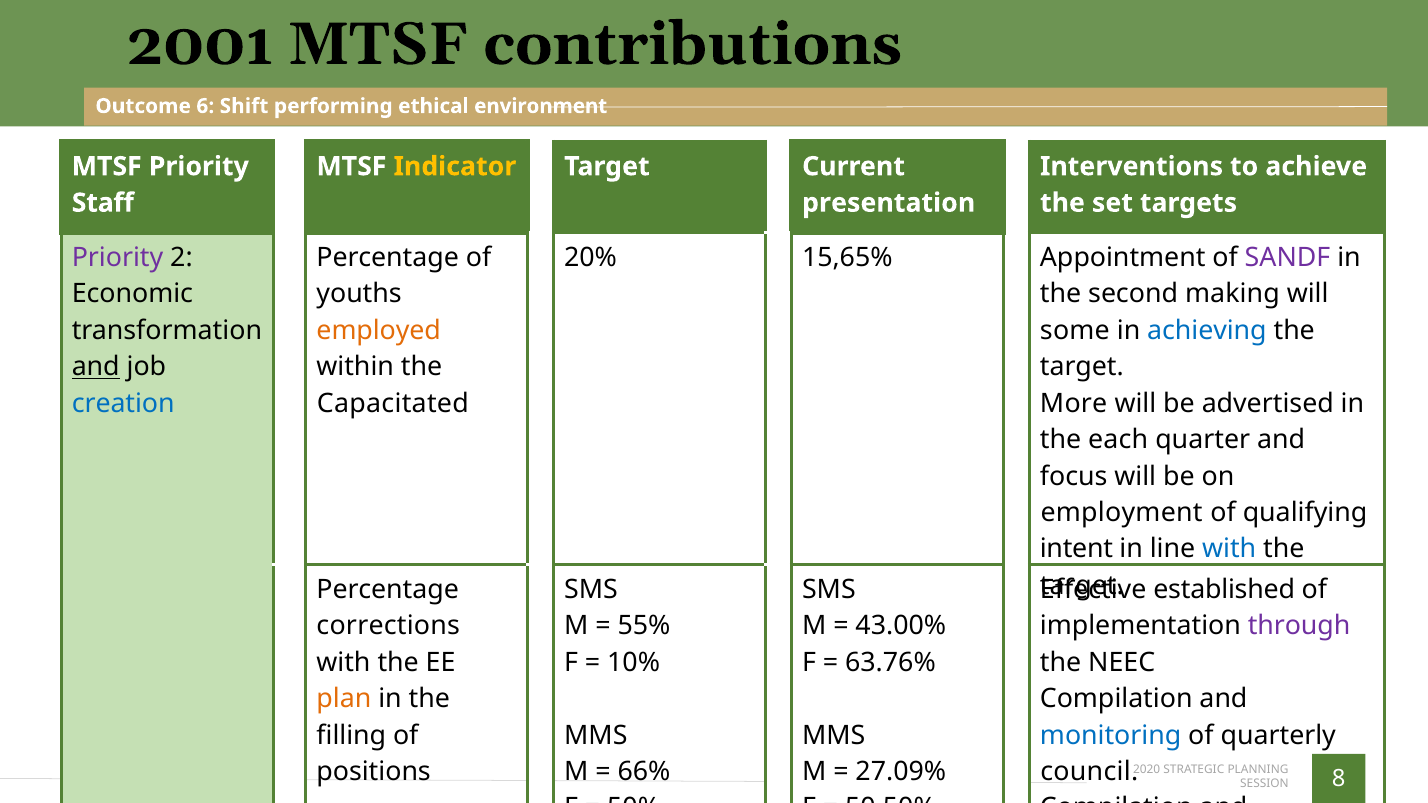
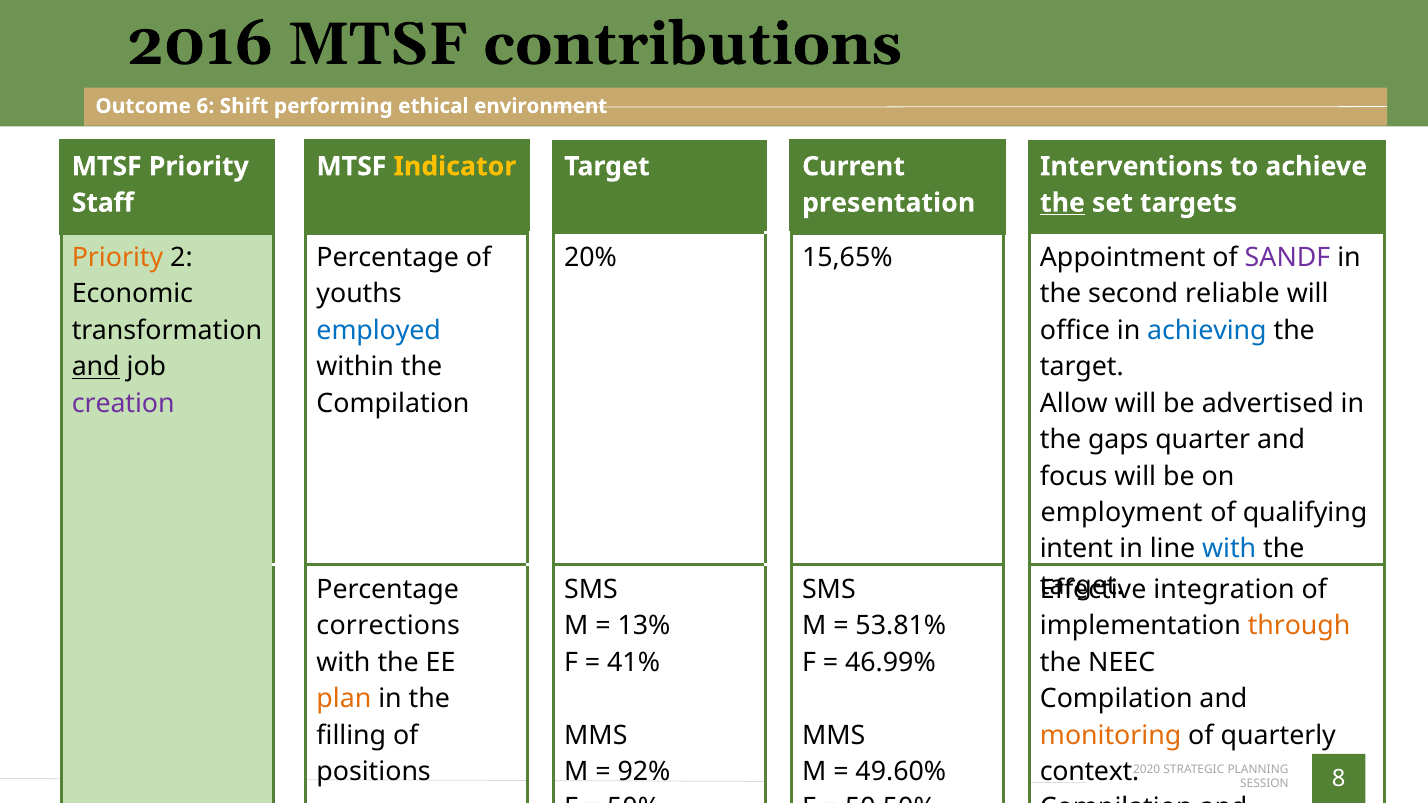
2001: 2001 -> 2016
the at (1062, 203) underline: none -> present
Priority at (118, 258) colour: purple -> orange
making: making -> reliable
employed colour: orange -> blue
some: some -> office
creation colour: blue -> purple
Capacitated at (393, 403): Capacitated -> Compilation
More: More -> Allow
each: each -> gaps
established: established -> integration
55%: 55% -> 13%
43.00%: 43.00% -> 53.81%
through colour: purple -> orange
10%: 10% -> 41%
63.76%: 63.76% -> 46.99%
monitoring colour: blue -> orange
66%: 66% -> 92%
27.09%: 27.09% -> 49.60%
council: council -> context
